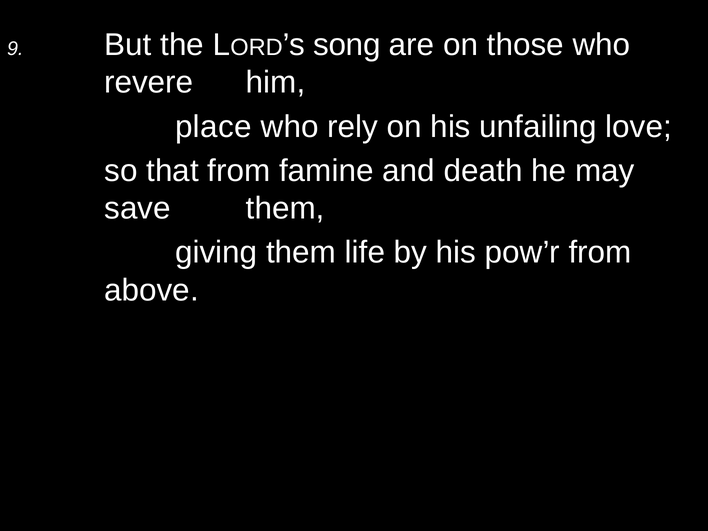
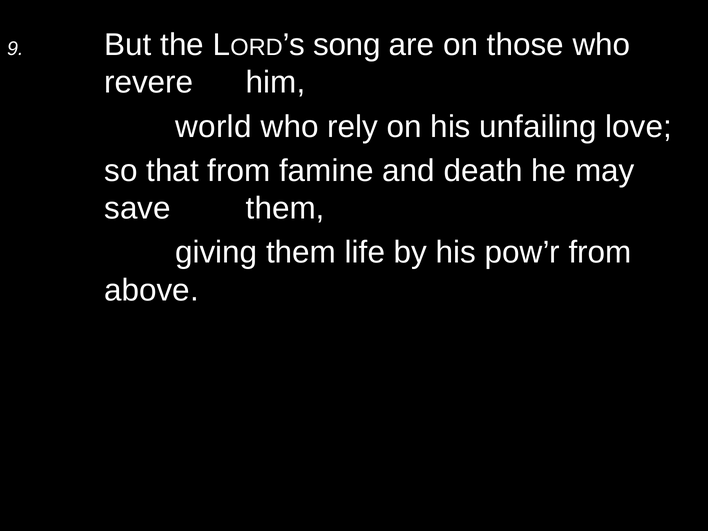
place: place -> world
